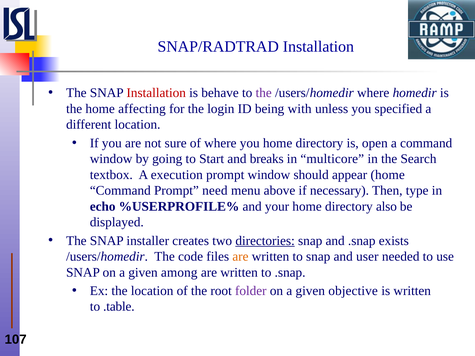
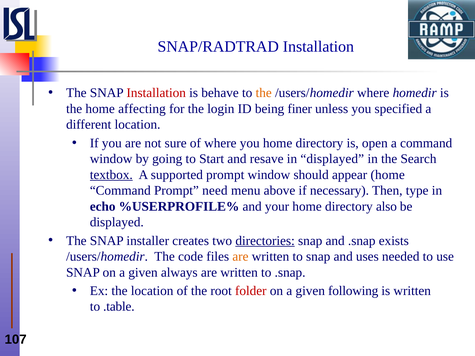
the at (264, 93) colour: purple -> orange
with: with -> finer
breaks: breaks -> resave
in multicore: multicore -> displayed
textbox underline: none -> present
execution: execution -> supported
user: user -> uses
among: among -> always
folder colour: purple -> red
objective: objective -> following
